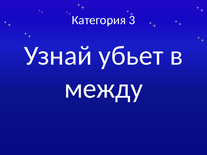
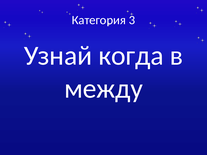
убьет: убьет -> когда
